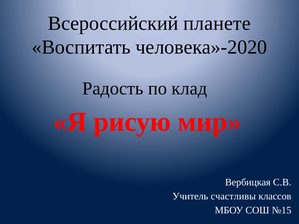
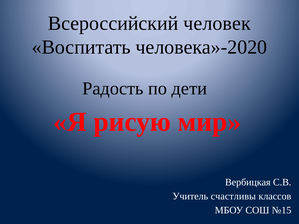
планете: планете -> человек
клад: клад -> дети
